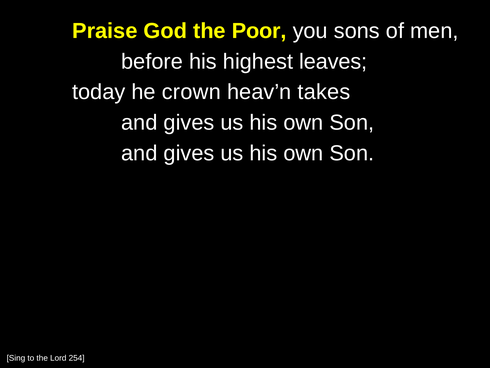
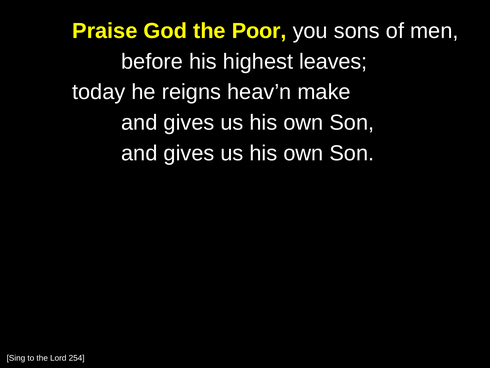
crown: crown -> reigns
takes: takes -> make
